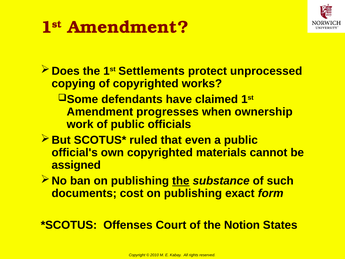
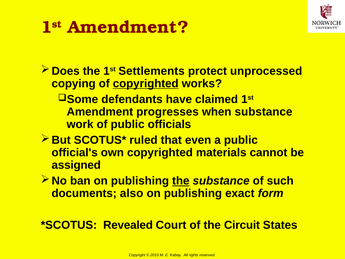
copyrighted at (146, 83) underline: none -> present
when ownership: ownership -> substance
cost: cost -> also
Offenses: Offenses -> Revealed
Notion: Notion -> Circuit
